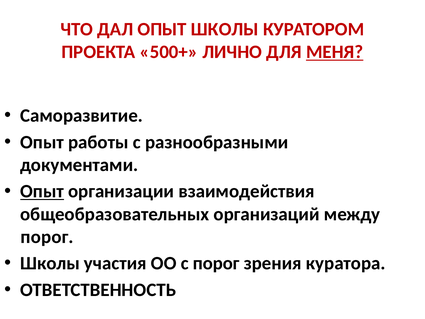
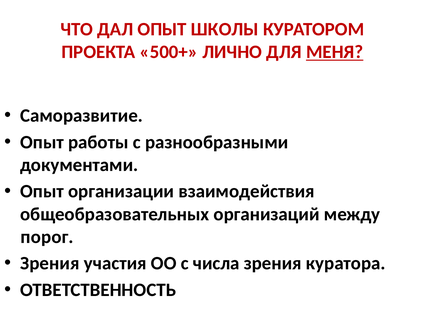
Опыт at (42, 191) underline: present -> none
Школы at (50, 263): Школы -> Зрения
с порог: порог -> числа
